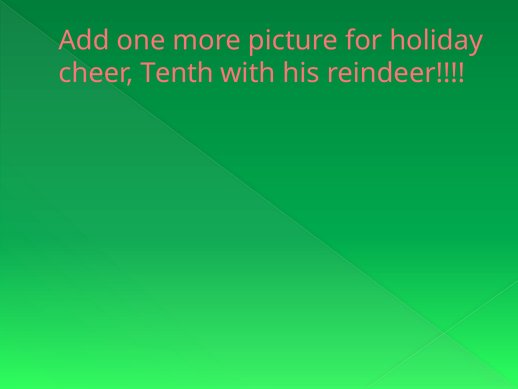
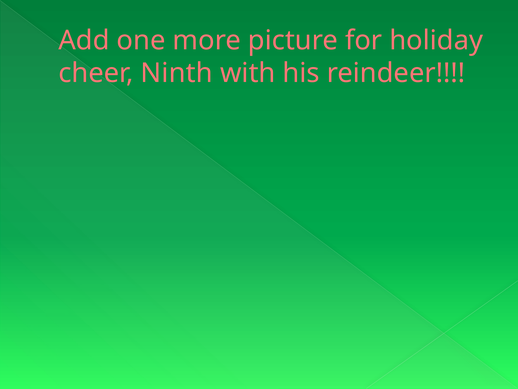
Tenth: Tenth -> Ninth
